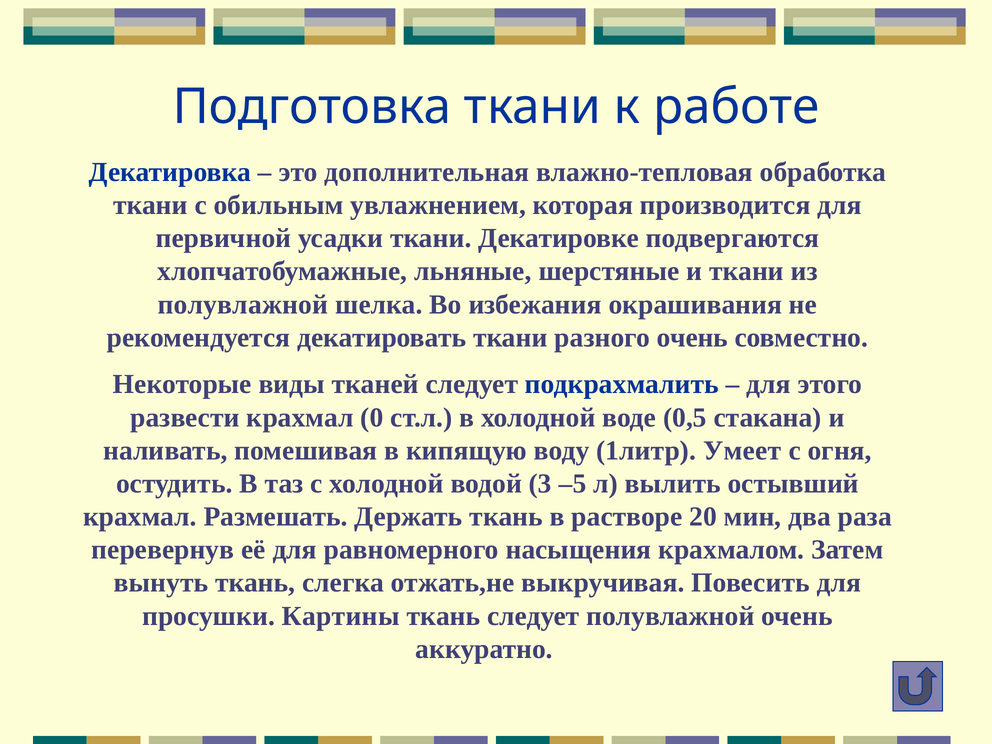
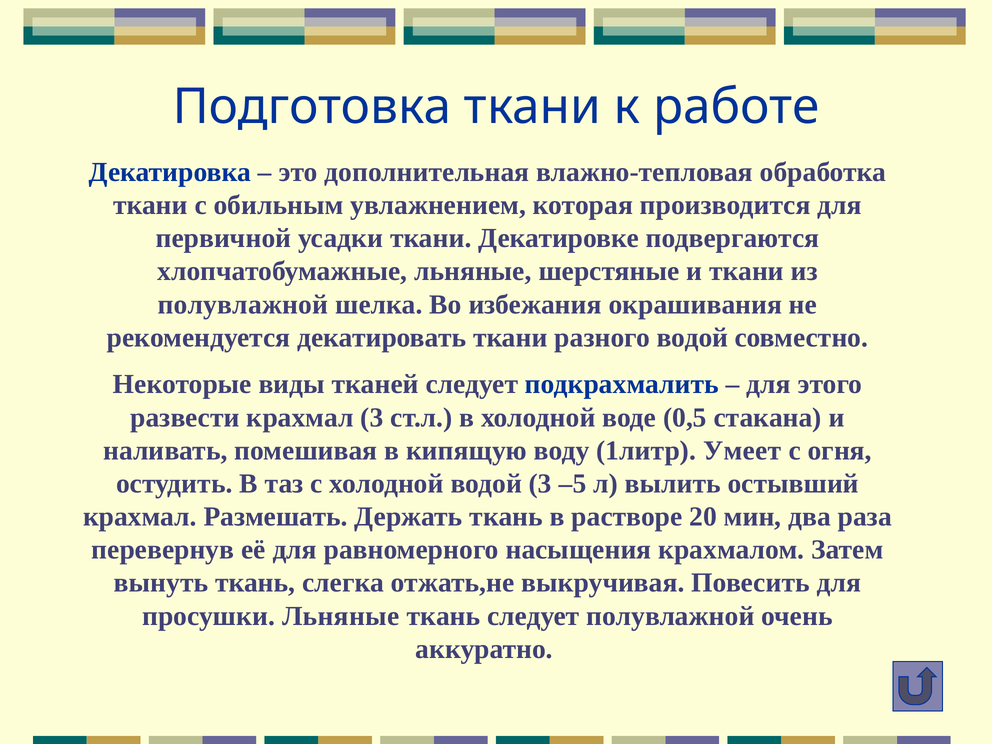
разного очень: очень -> водой
крахмал 0: 0 -> 3
просушки Картины: Картины -> Льняные
